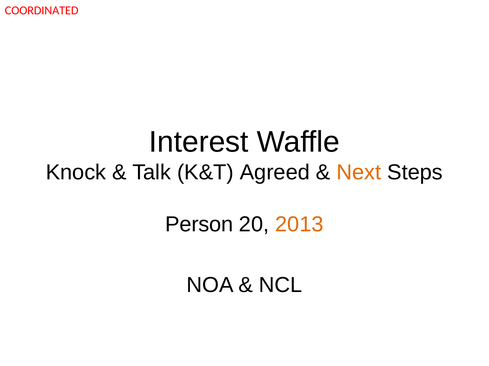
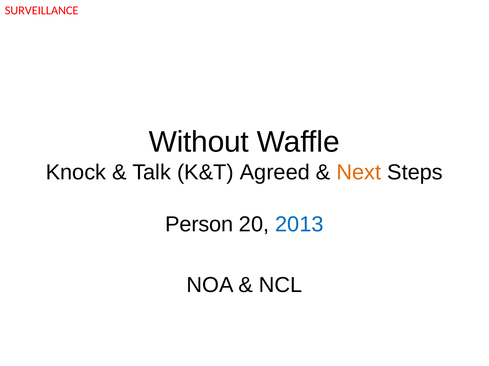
COORDINATED: COORDINATED -> SURVEILLANCE
Interest: Interest -> Without
2013 colour: orange -> blue
